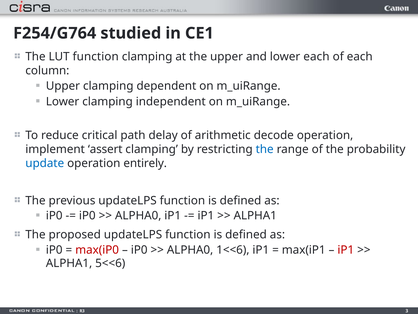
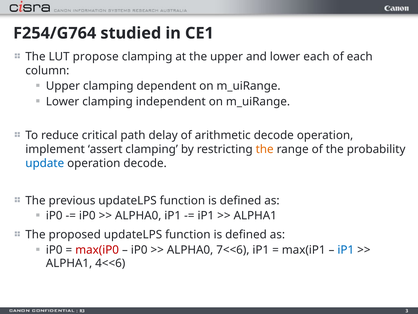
LUT function: function -> propose
the at (265, 149) colour: blue -> orange
operation entirely: entirely -> decode
1<<6: 1<<6 -> 7<<6
iP1 at (346, 250) colour: red -> blue
5<<6: 5<<6 -> 4<<6
